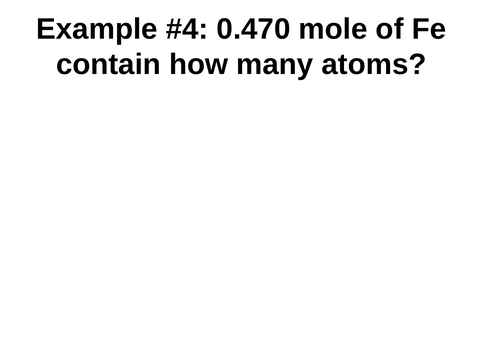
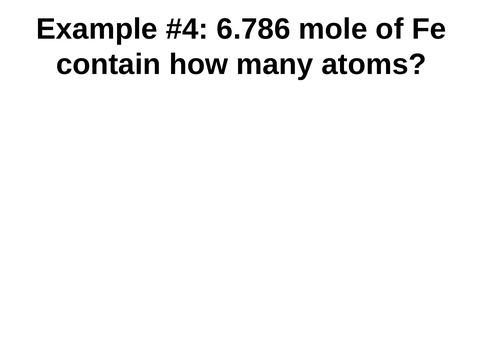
0.470: 0.470 -> 6.786
